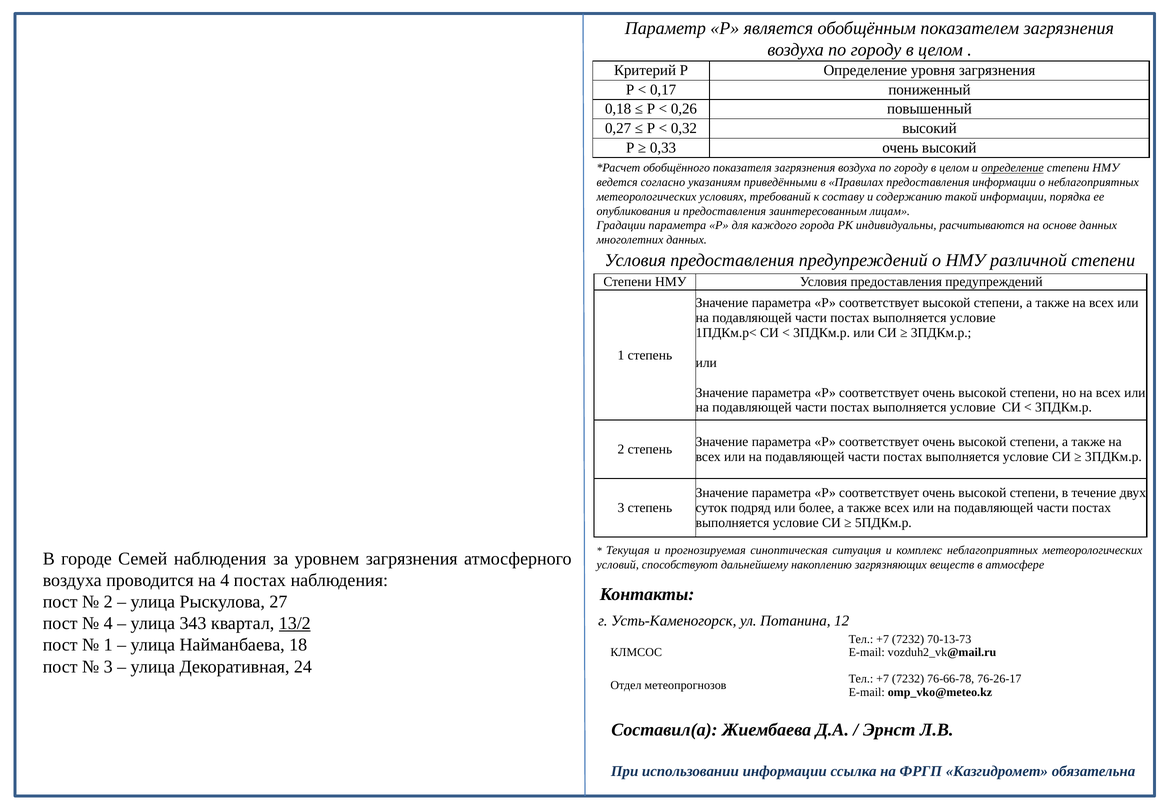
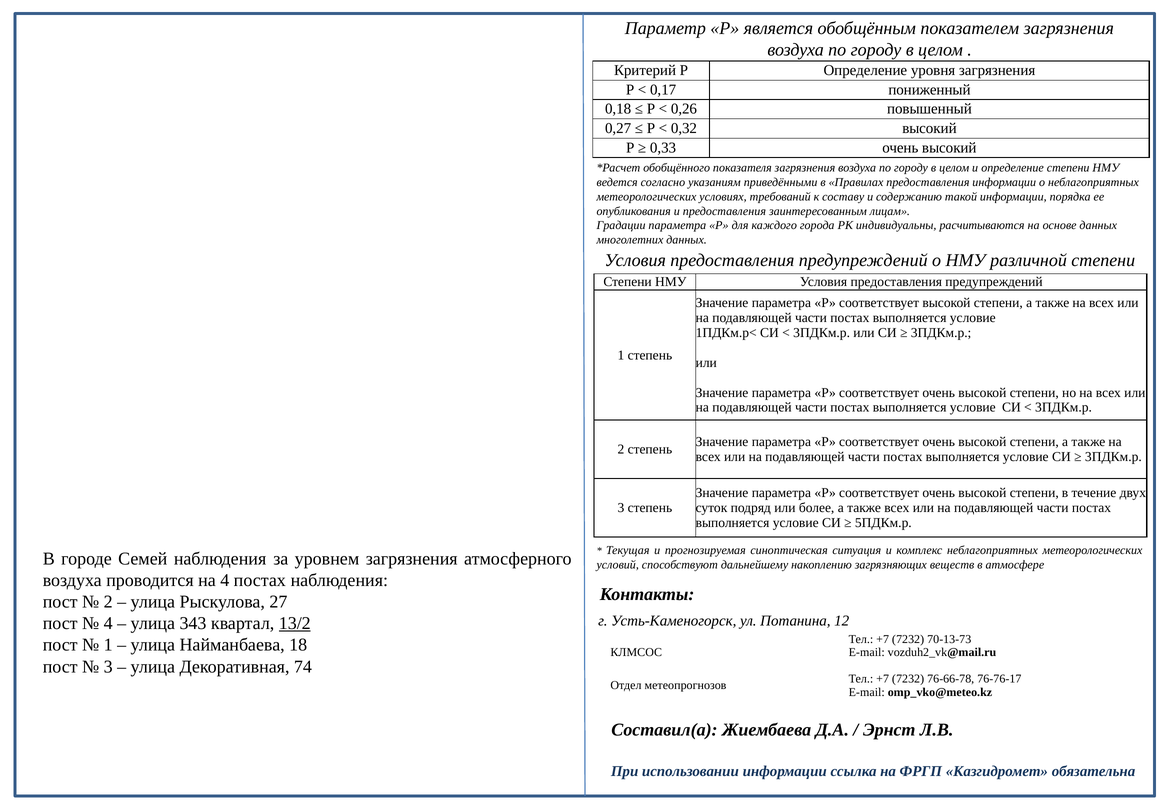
определение at (1012, 168) underline: present -> none
24: 24 -> 74
76-26-17: 76-26-17 -> 76-76-17
